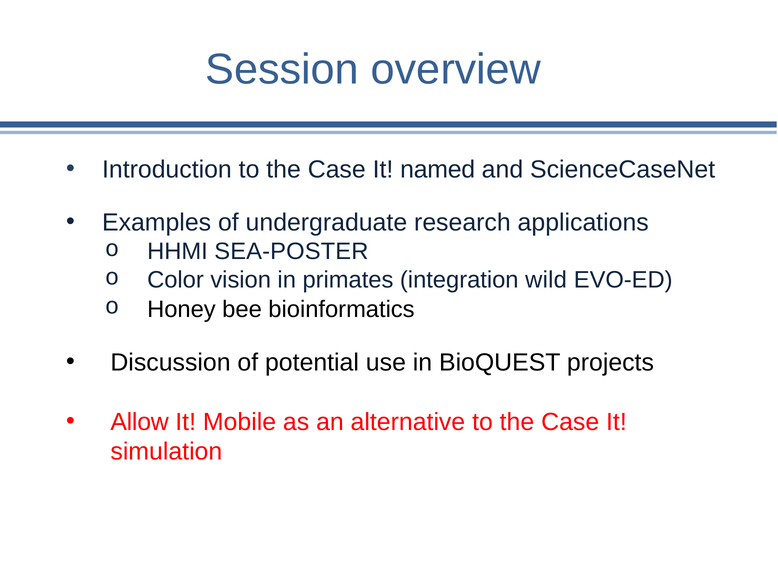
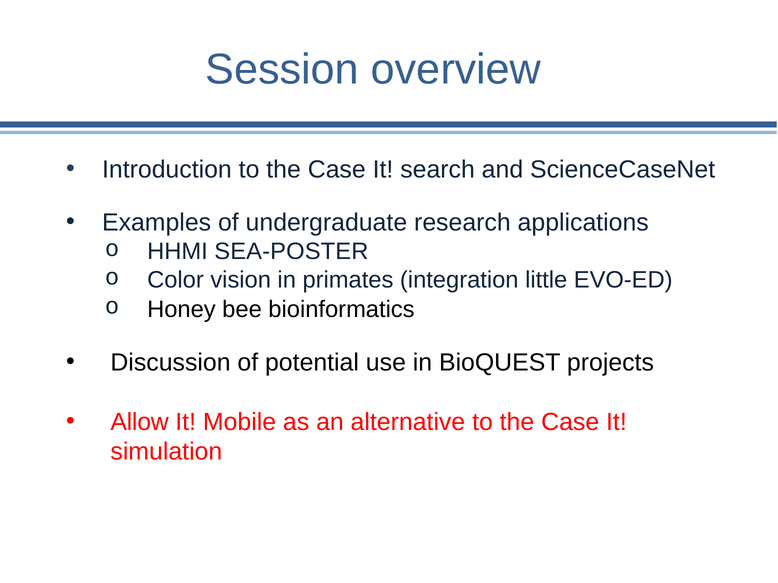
named: named -> search
wild: wild -> little
